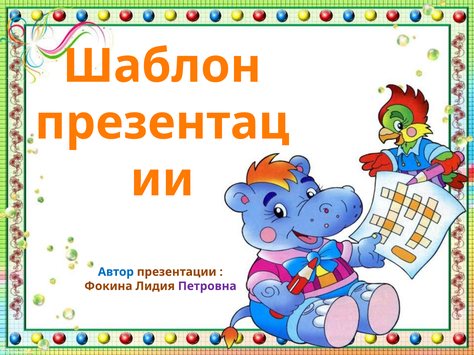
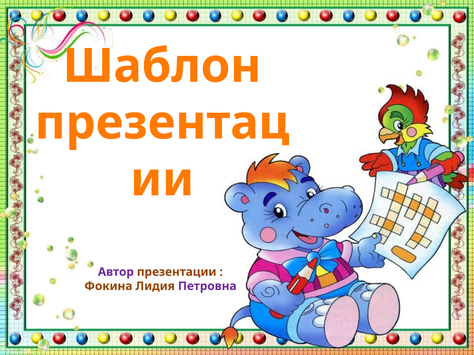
Автор colour: blue -> purple
